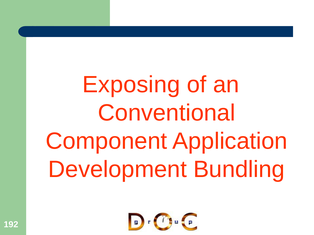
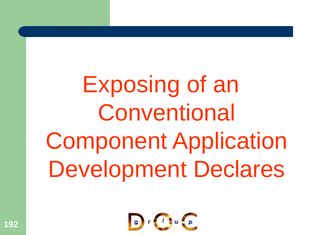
Bundling: Bundling -> Declares
